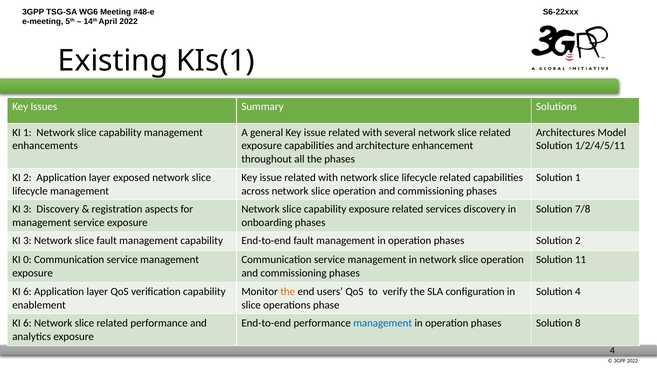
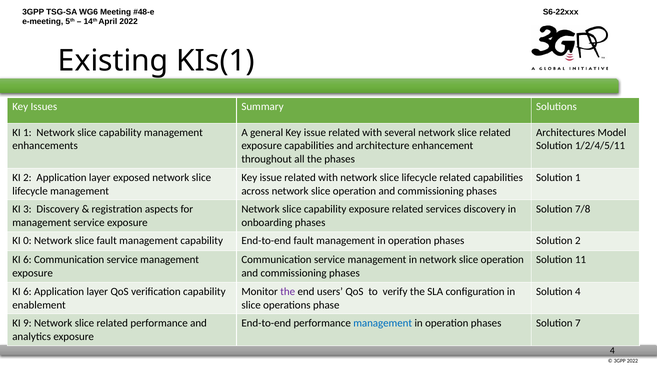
3 at (27, 241): 3 -> 0
0 at (27, 260): 0 -> 6
the at (288, 292) colour: orange -> purple
6 at (27, 324): 6 -> 9
8: 8 -> 7
